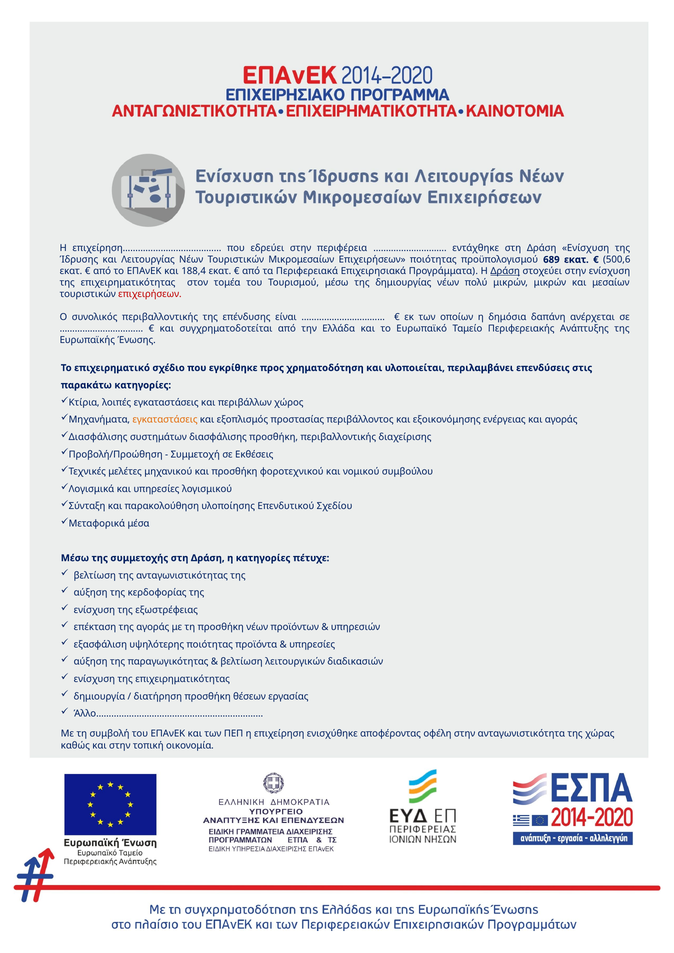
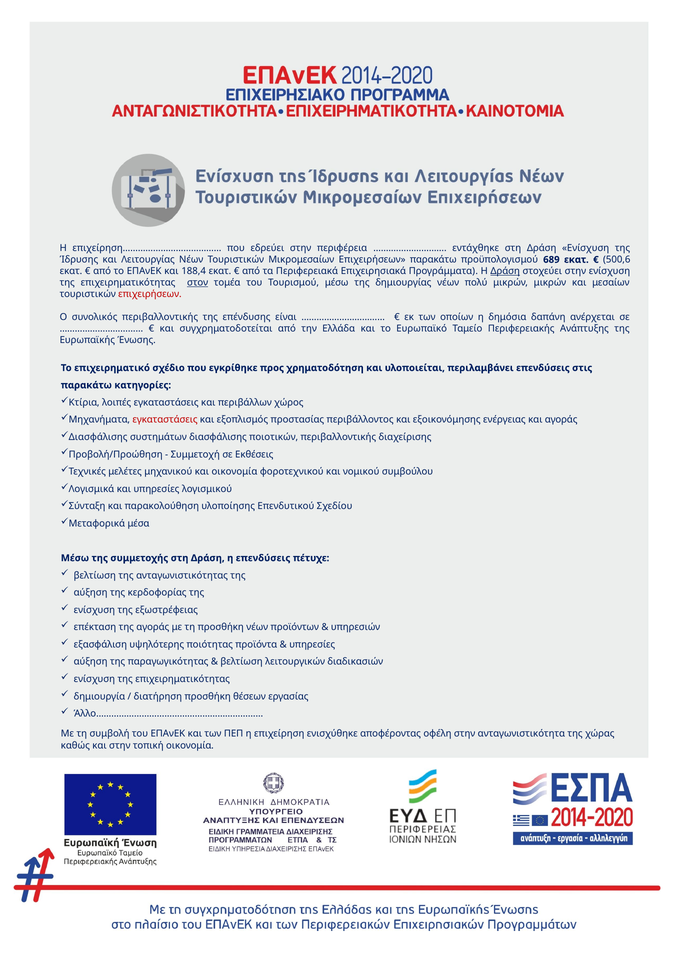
Επιχειρήσεων ποιότητας: ποιότητας -> παρακάτω
στον underline: none -> present
εγκαταστάσεις at (165, 420) colour: orange -> red
διασφάλισης προσθήκη: προσθήκη -> ποιοτικών
και προσθήκη: προσθήκη -> οικονομία
η κατηγορίες: κατηγορίες -> επενδύσεις
